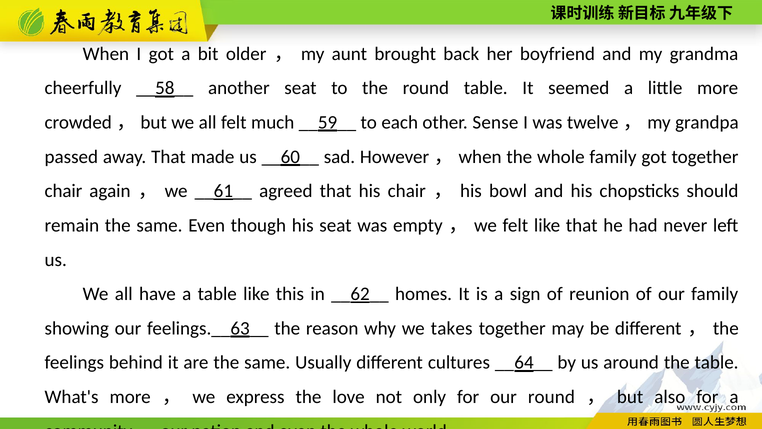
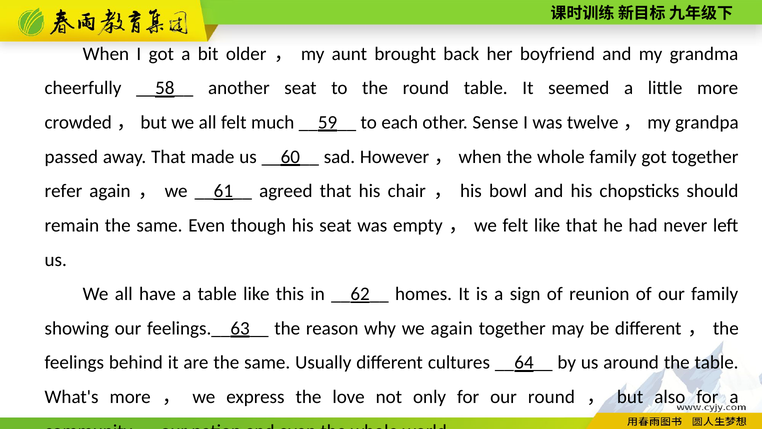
chair at (63, 191): chair -> refer
we takes: takes -> again
